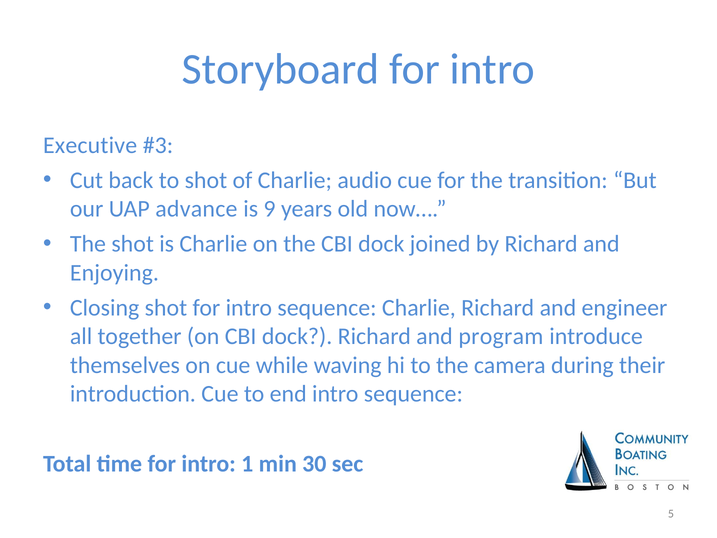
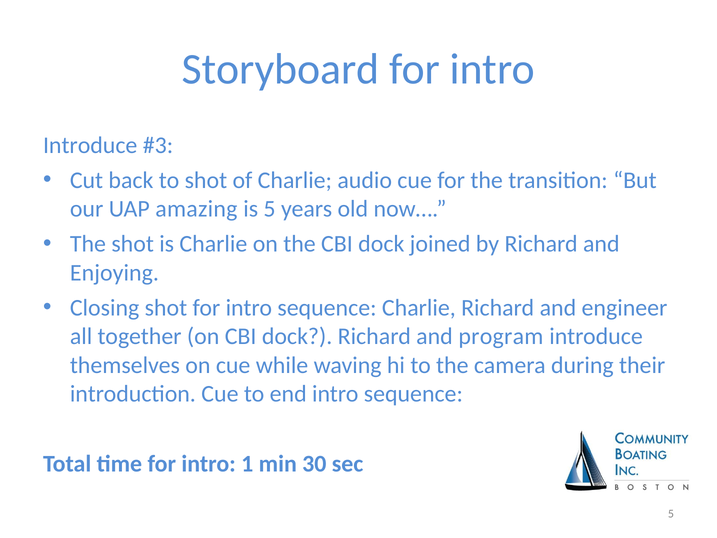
Executive at (90, 145): Executive -> Introduce
advance: advance -> amazing
is 9: 9 -> 5
